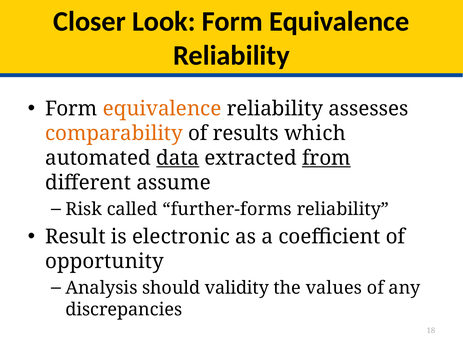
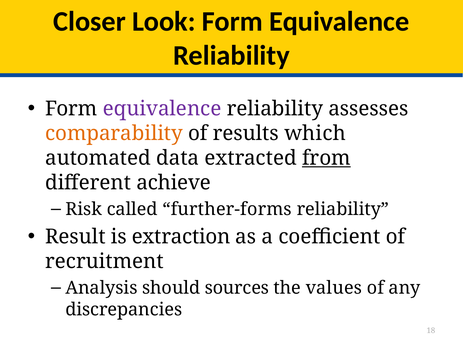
equivalence at (162, 109) colour: orange -> purple
data underline: present -> none
assume: assume -> achieve
electronic: electronic -> extraction
opportunity: opportunity -> recruitment
validity: validity -> sources
